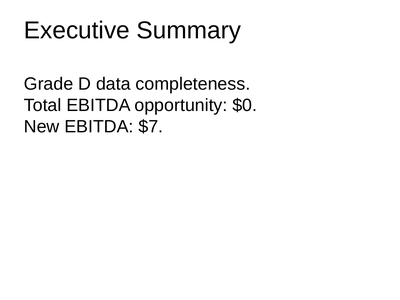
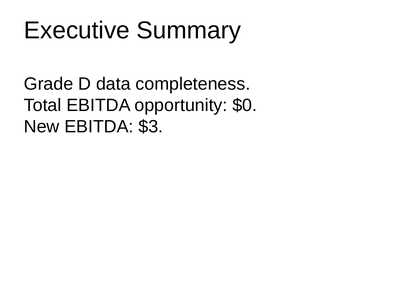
$7: $7 -> $3
